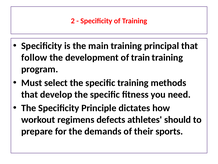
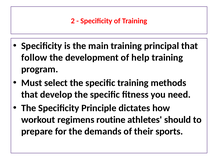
train: train -> help
defects: defects -> routine
